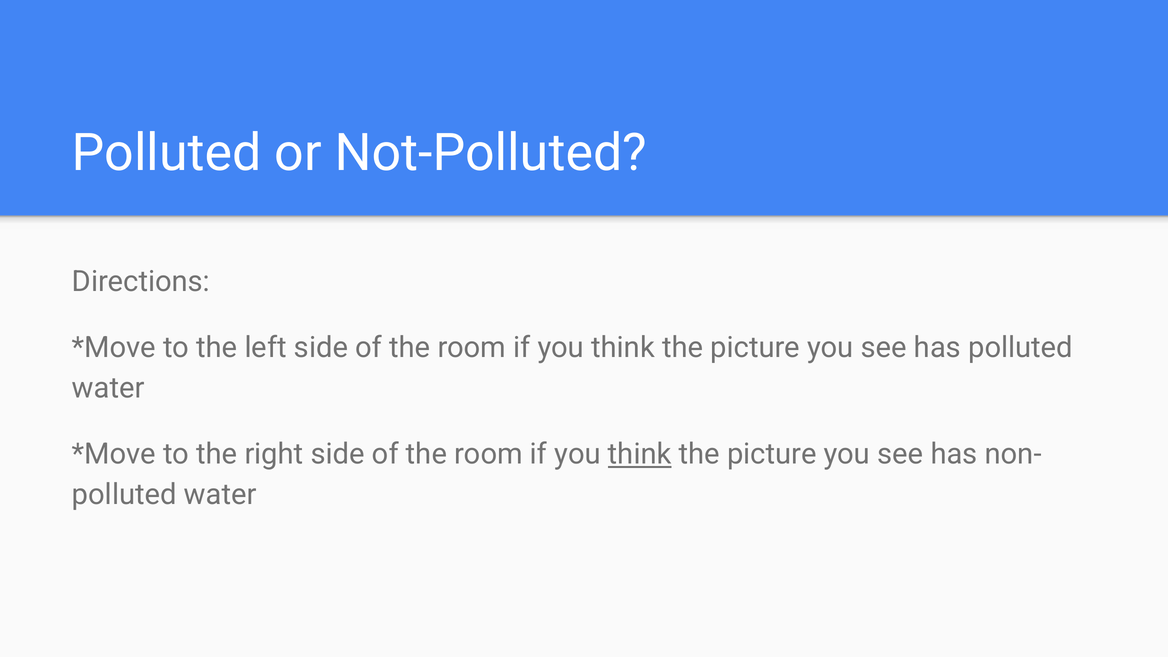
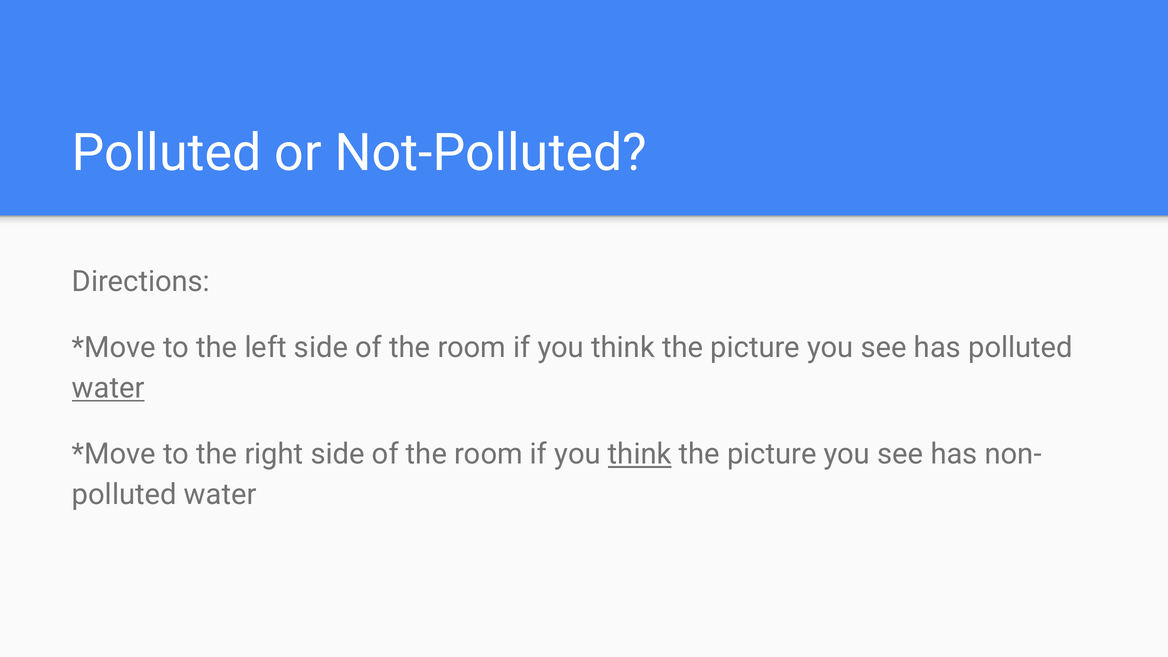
water at (108, 388) underline: none -> present
